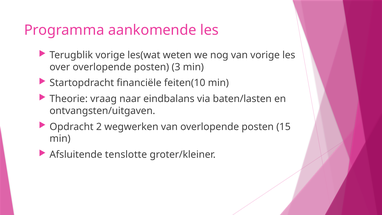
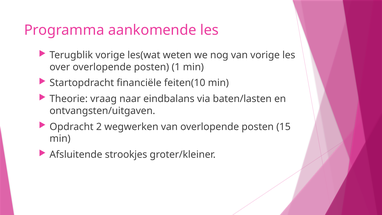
3: 3 -> 1
tenslotte: tenslotte -> strookjes
